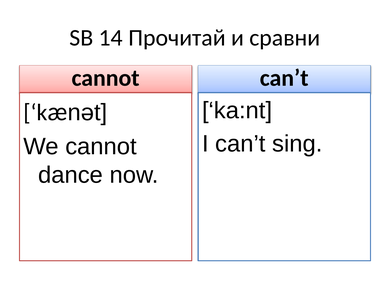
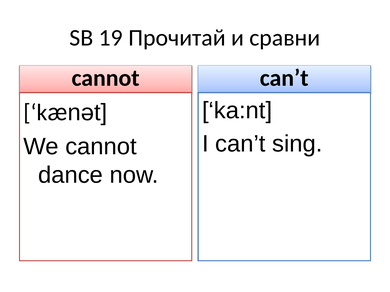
14: 14 -> 19
